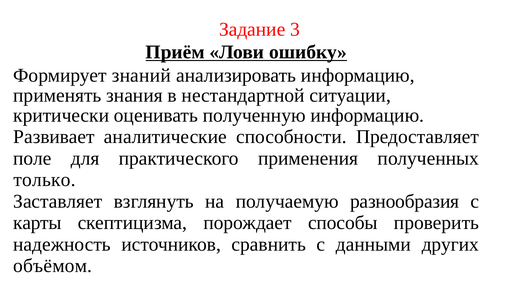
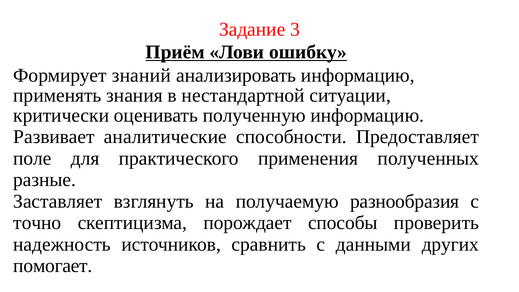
только: только -> разные
карты: карты -> точно
объёмом: объёмом -> помогает
